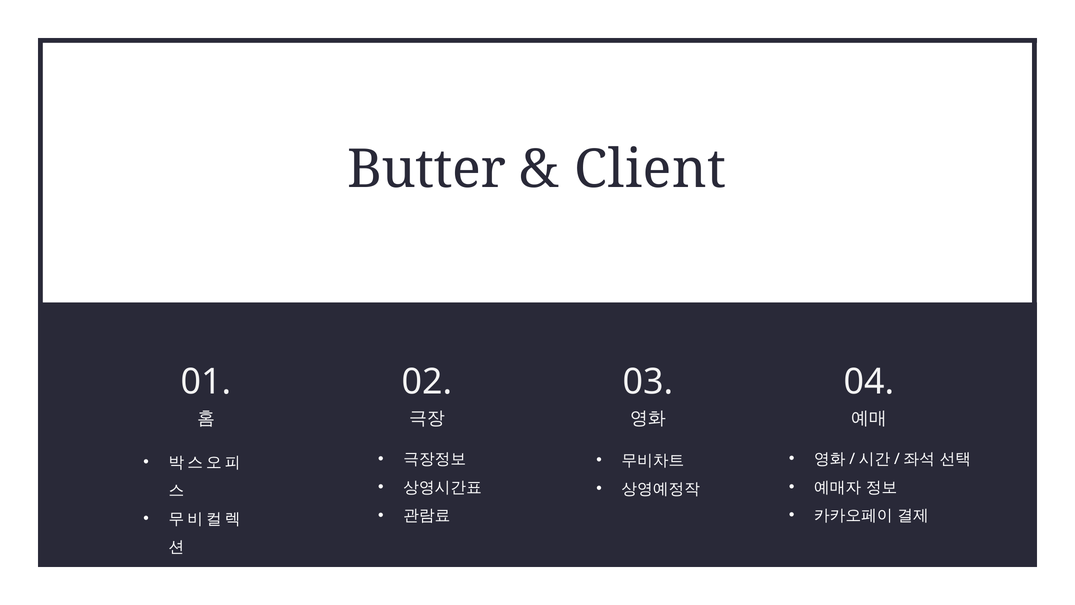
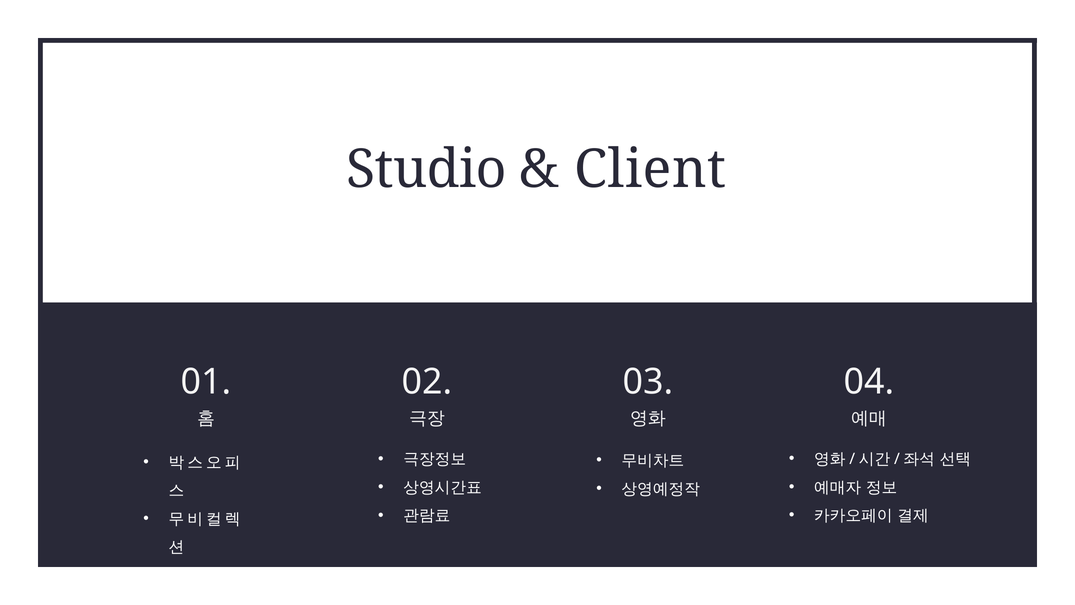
Butter: Butter -> Studio
